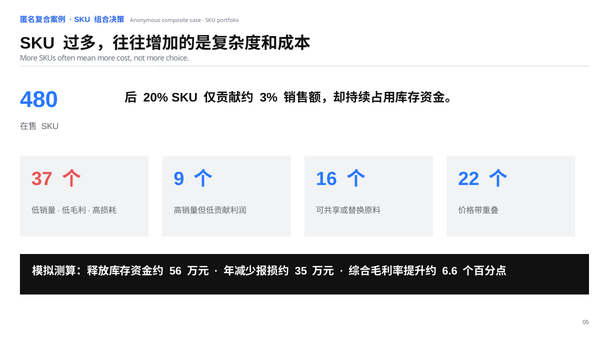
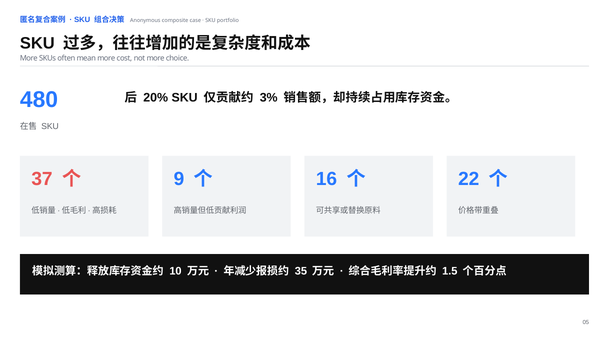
56: 56 -> 10
6.6: 6.6 -> 1.5
